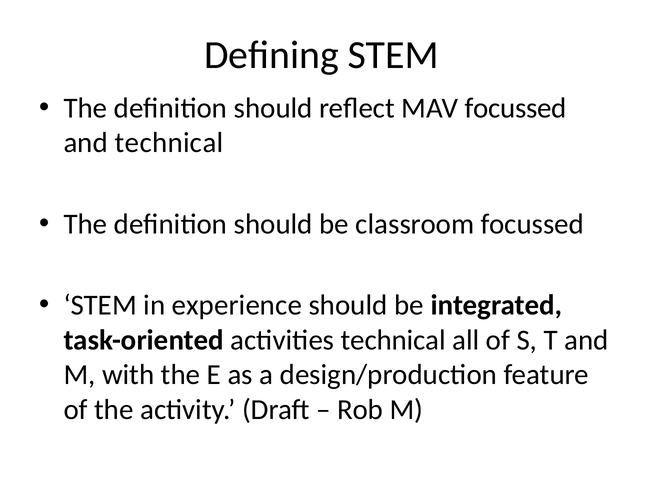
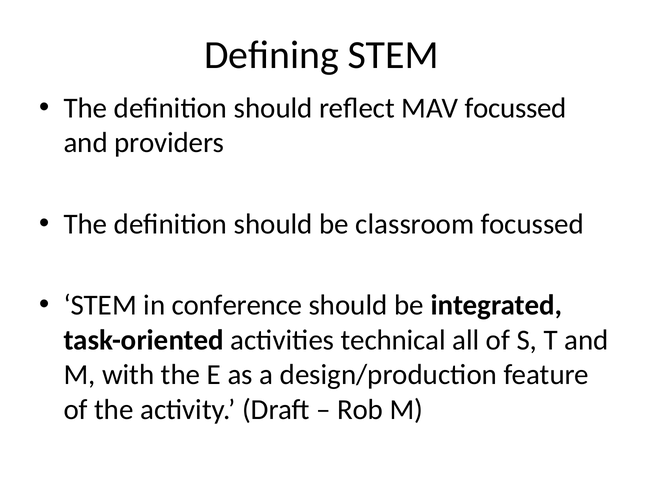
and technical: technical -> providers
experience: experience -> conference
